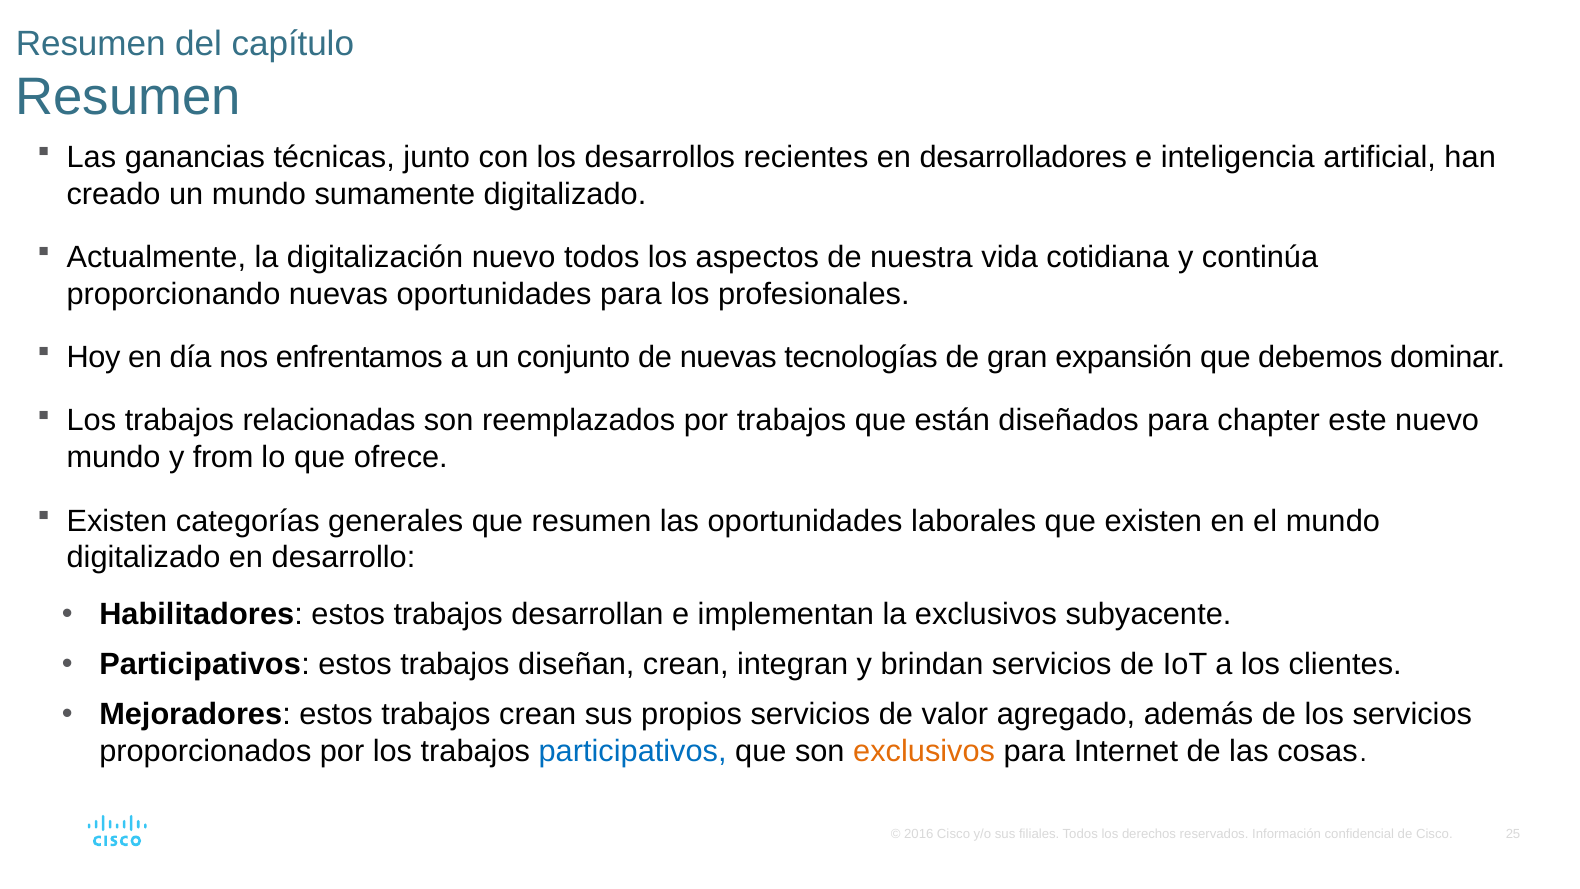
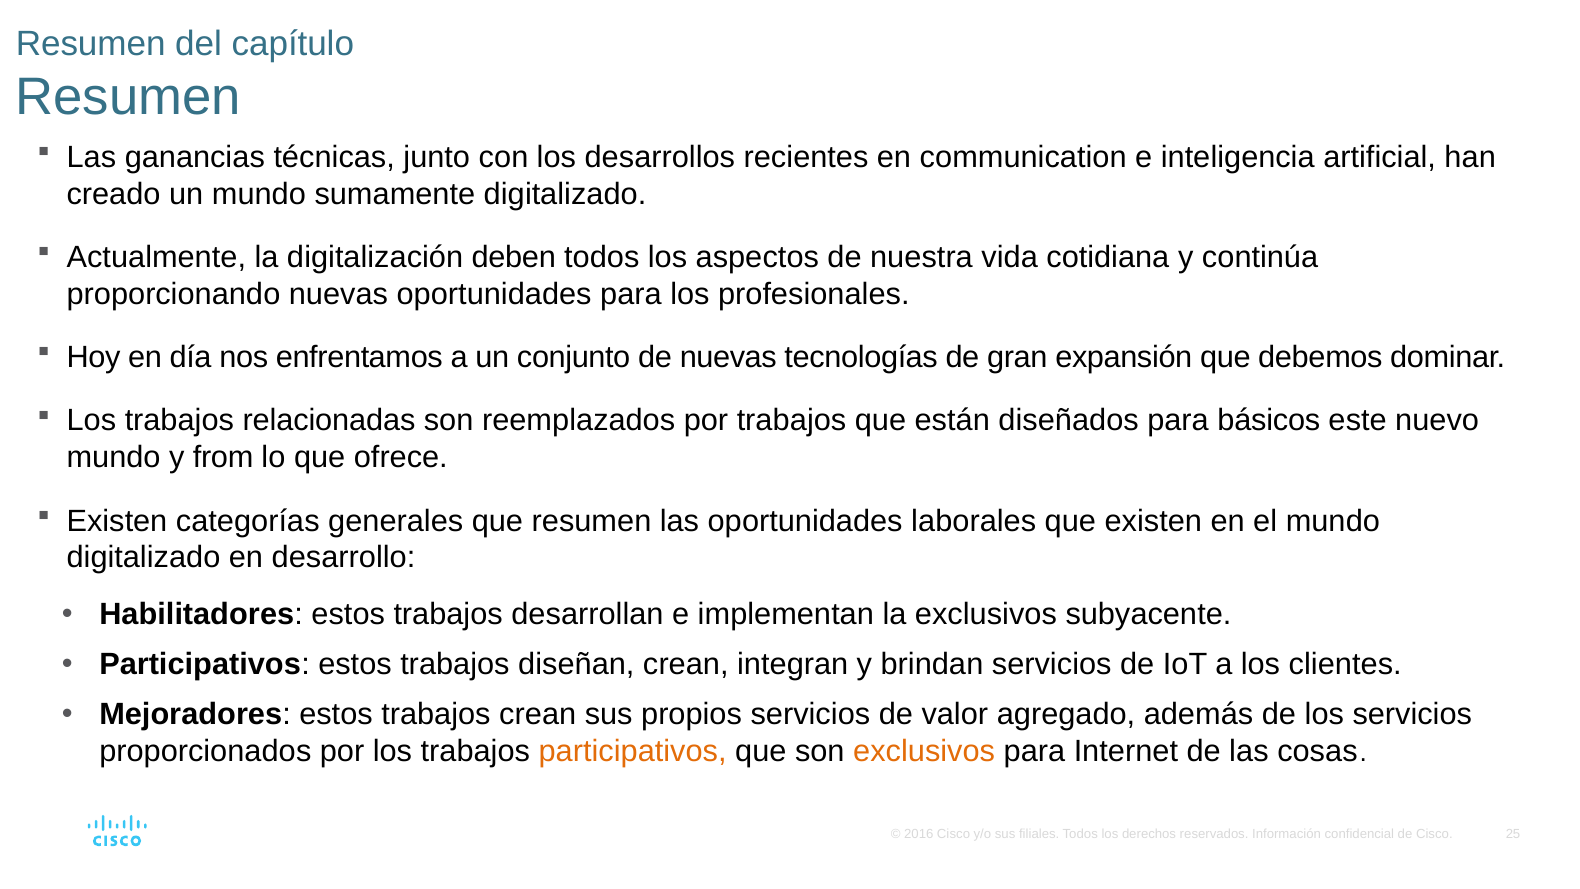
desarrolladores: desarrolladores -> communication
digitalización nuevo: nuevo -> deben
chapter: chapter -> básicos
participativos at (633, 751) colour: blue -> orange
